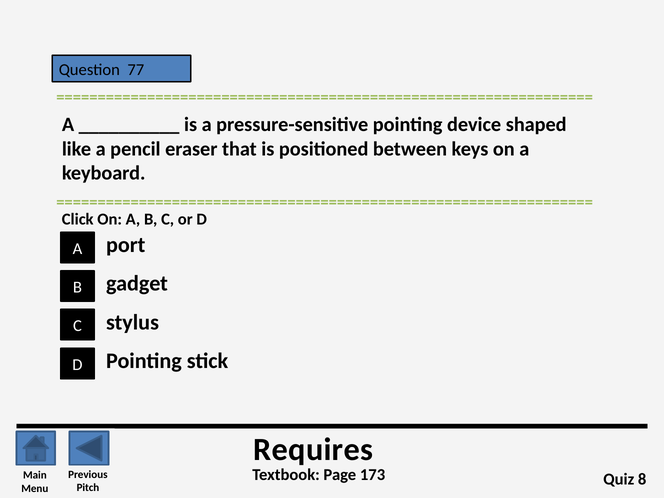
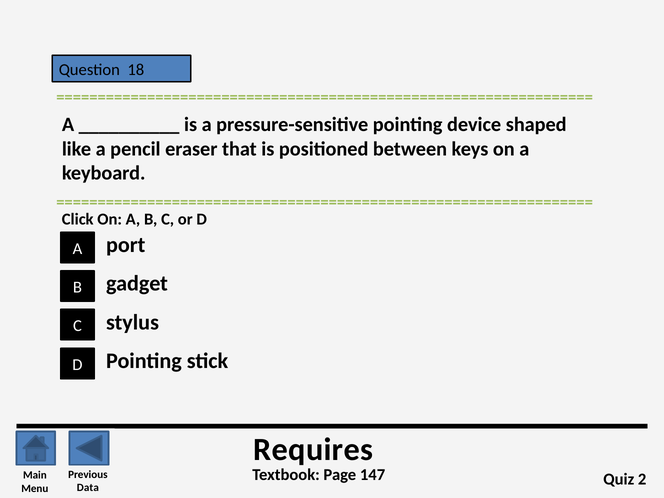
77: 77 -> 18
173: 173 -> 147
8: 8 -> 2
Pitch: Pitch -> Data
